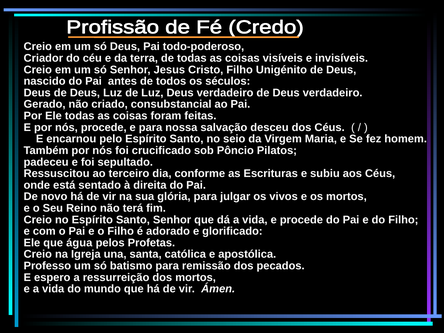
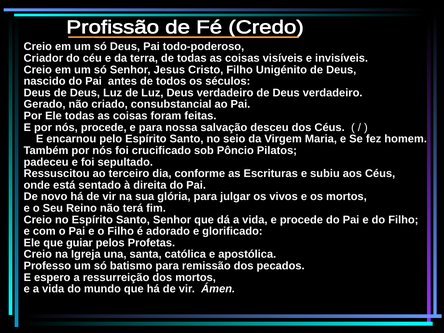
água: água -> guiar
